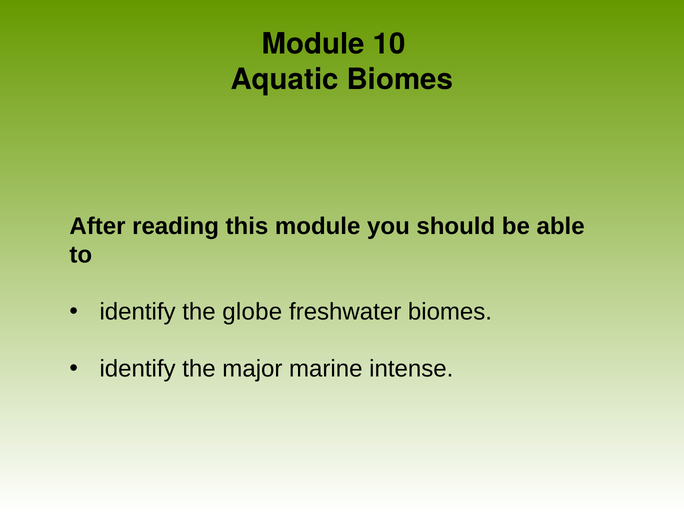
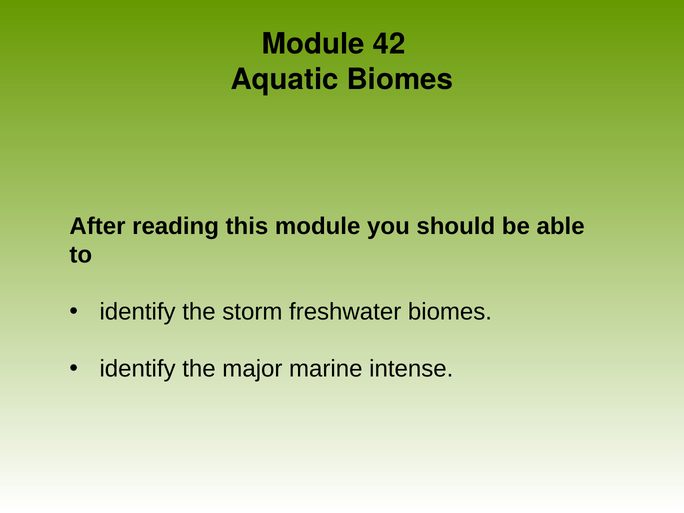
10: 10 -> 42
globe: globe -> storm
